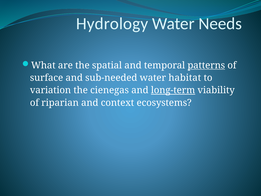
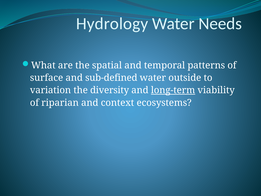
patterns underline: present -> none
sub-needed: sub-needed -> sub-defined
habitat: habitat -> outside
cienegas: cienegas -> diversity
